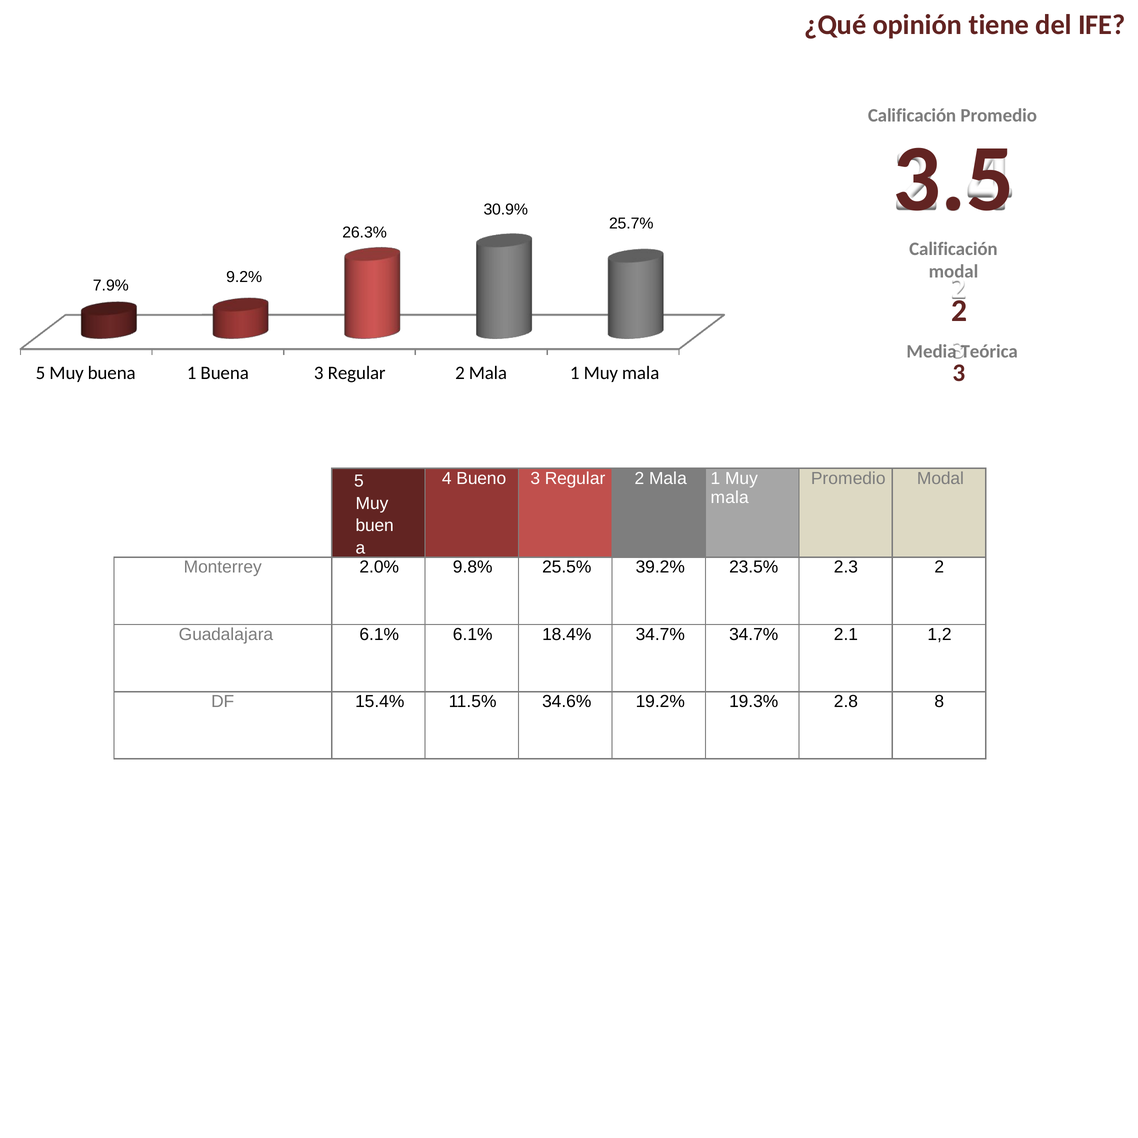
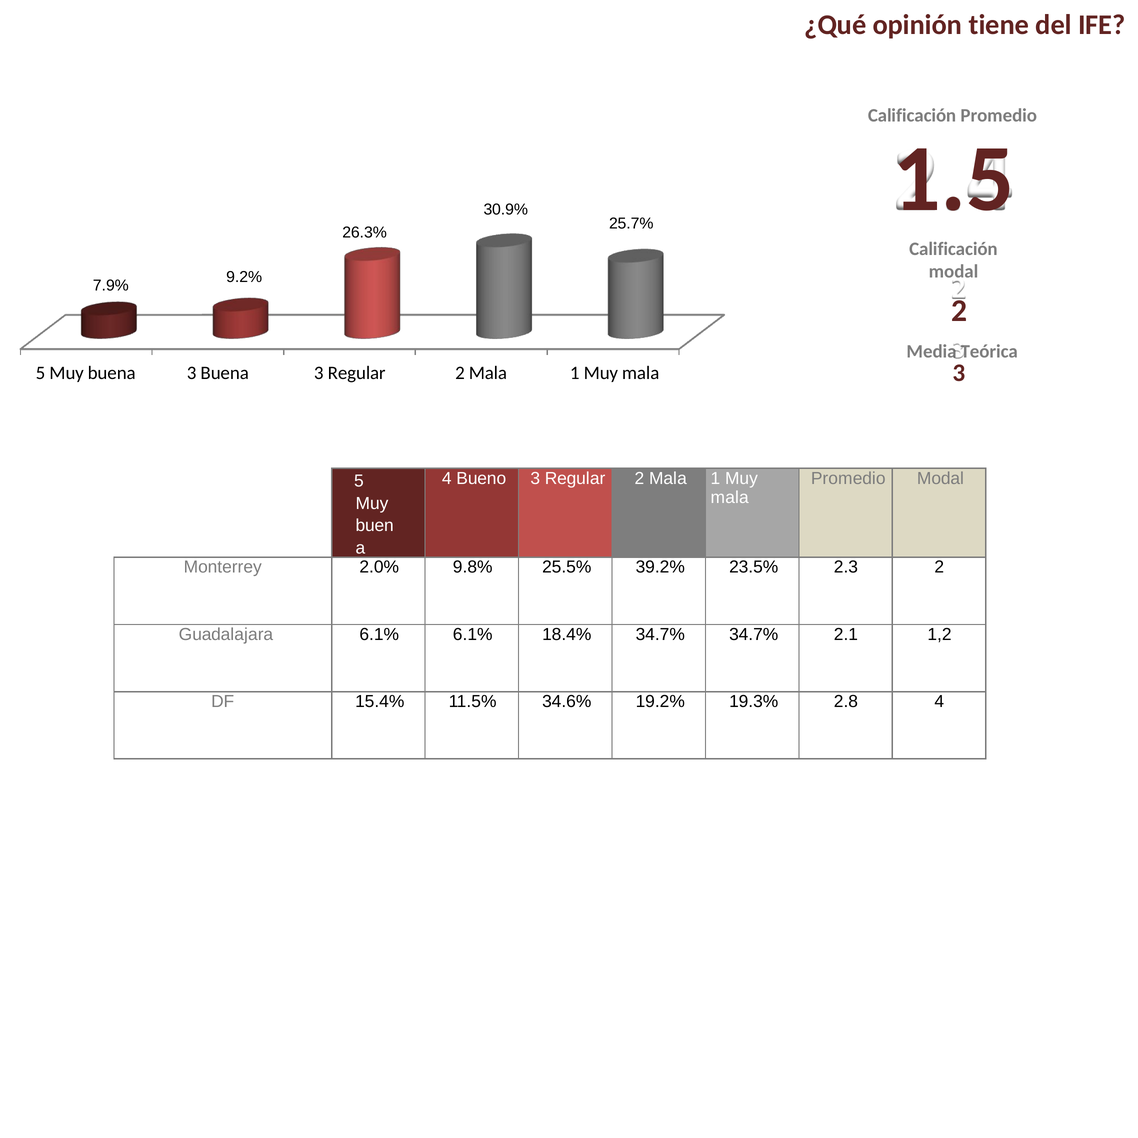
3.5: 3.5 -> 1.5
Muy buena 1: 1 -> 3
2.8 8: 8 -> 4
